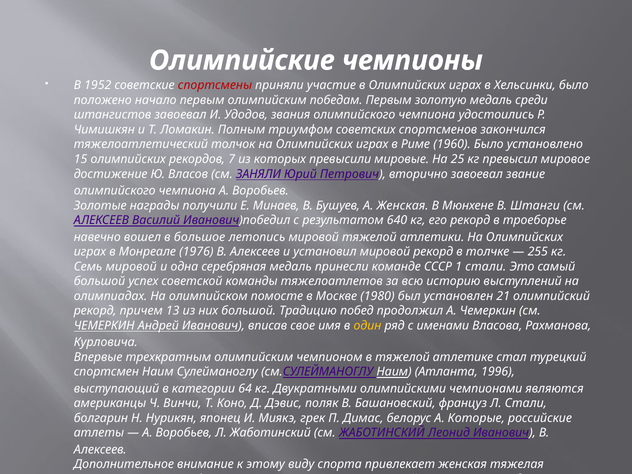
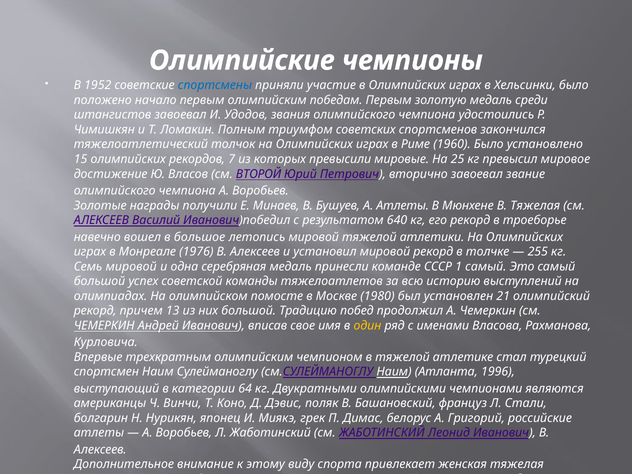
спортсмены at (215, 85) colour: red -> blue
ЗАНЯЛИ: ЗАНЯЛИ -> ВТОРОЙ
А Женская: Женская -> Атлеты
В Штанги: Штанги -> Тяжелая
1 стали: стали -> самый
Которые: Которые -> Григорий
